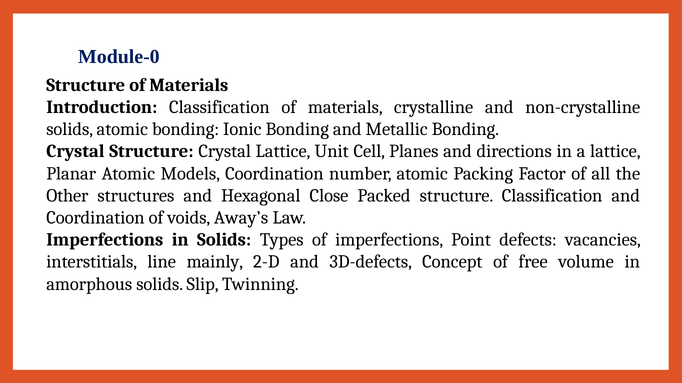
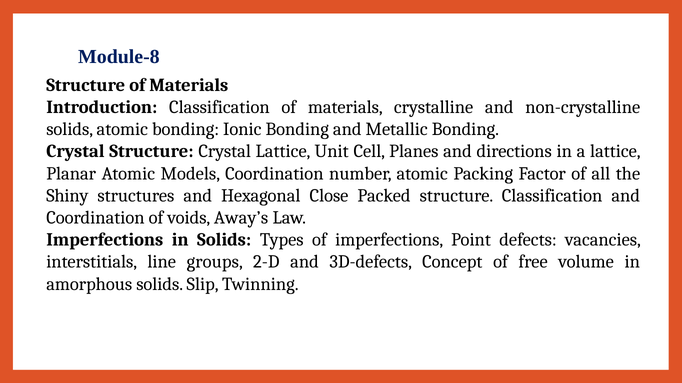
Module-0: Module-0 -> Module-8
Other: Other -> Shiny
mainly: mainly -> groups
